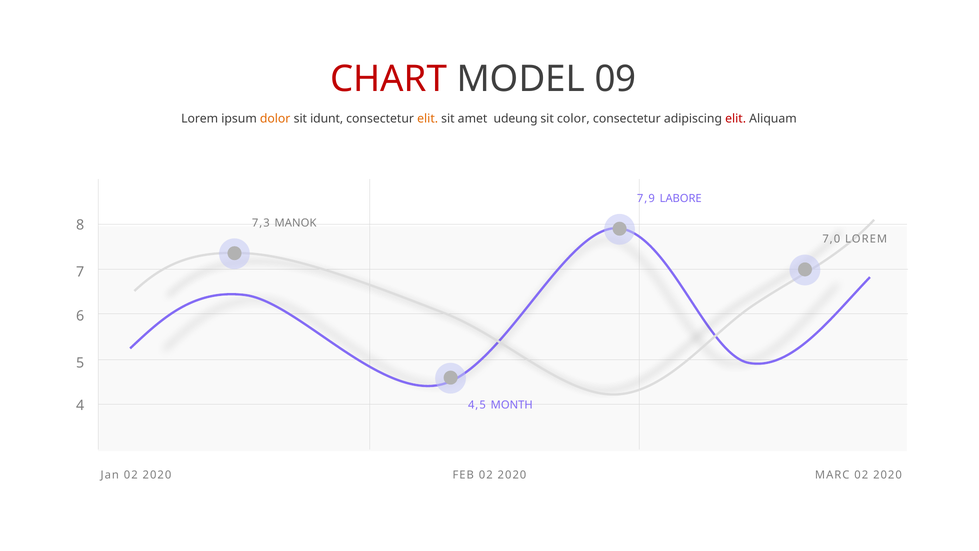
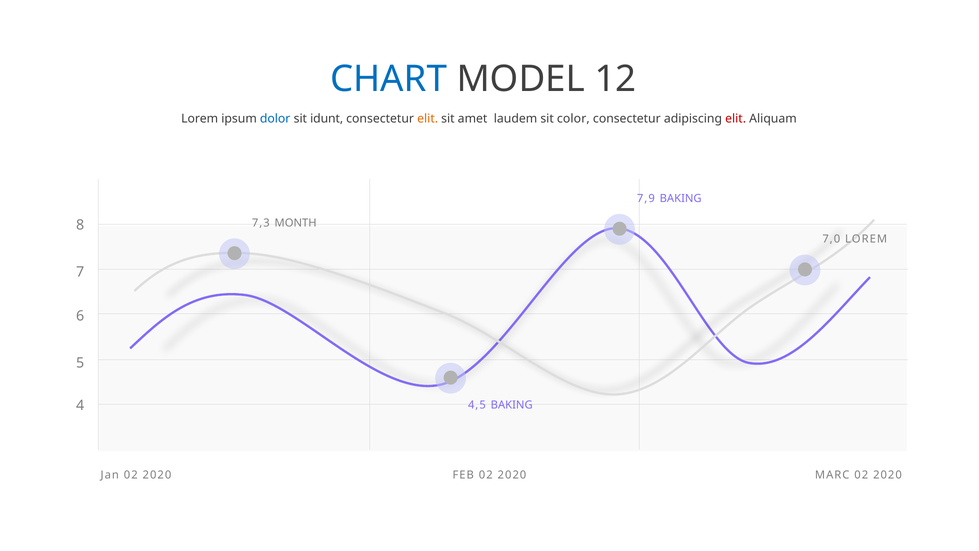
CHART colour: red -> blue
09: 09 -> 12
dolor colour: orange -> blue
udeung: udeung -> laudem
7,9 LABORE: LABORE -> BAKING
MANOK: MANOK -> MONTH
4,5 MONTH: MONTH -> BAKING
